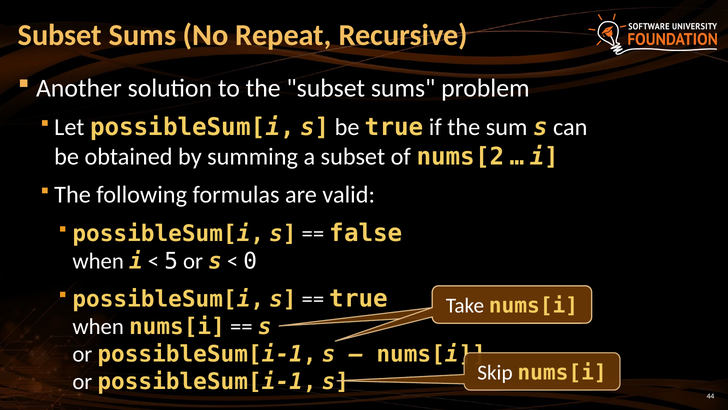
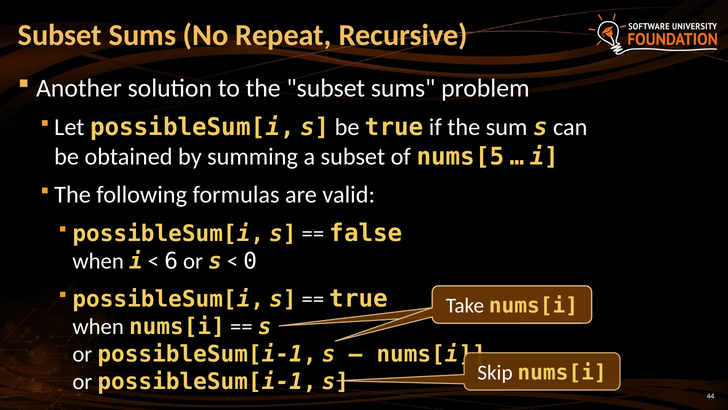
nums[2: nums[2 -> nums[5
5: 5 -> 6
